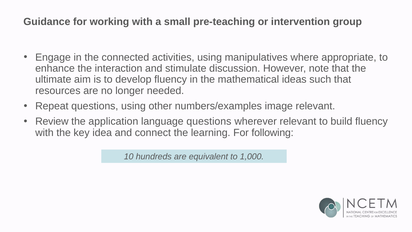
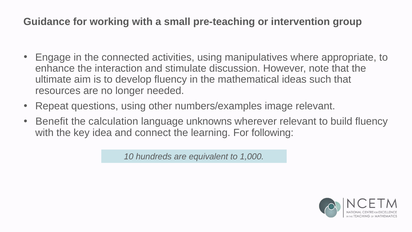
Review: Review -> Benefit
application: application -> calculation
language questions: questions -> unknowns
